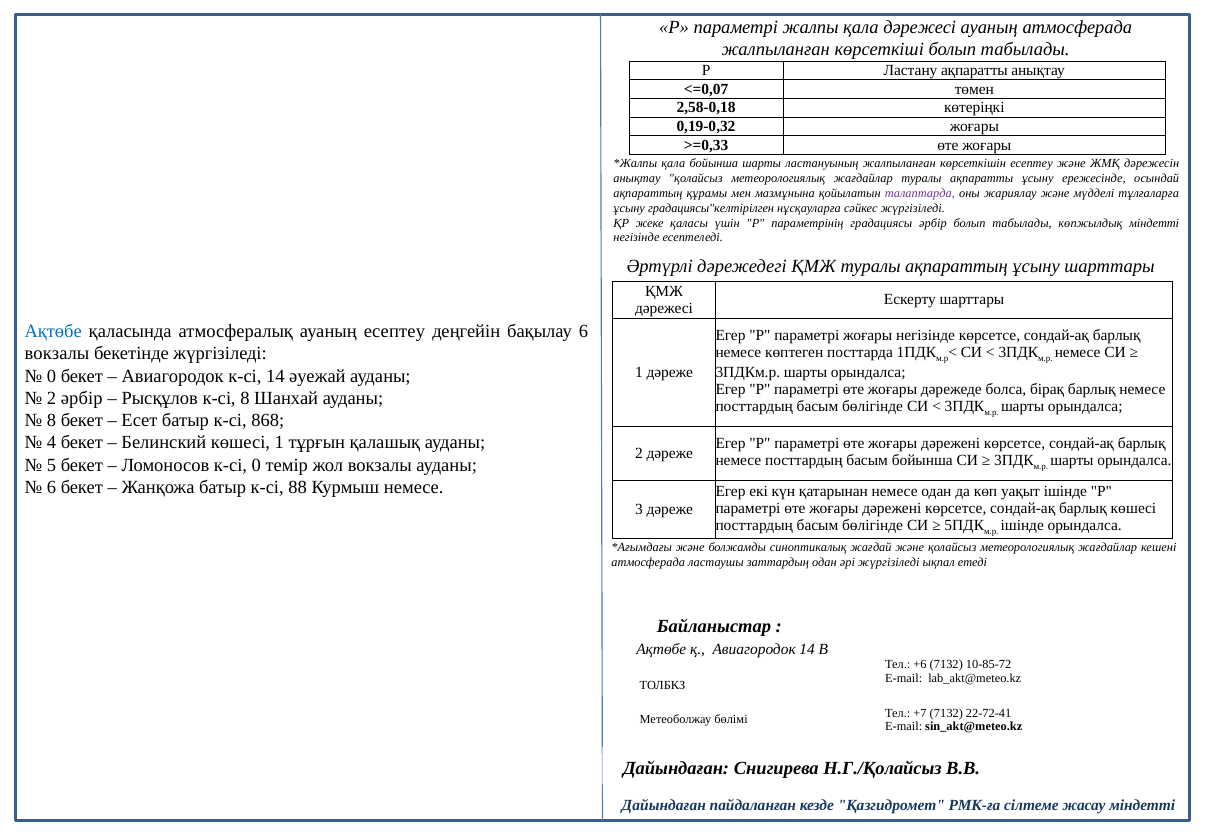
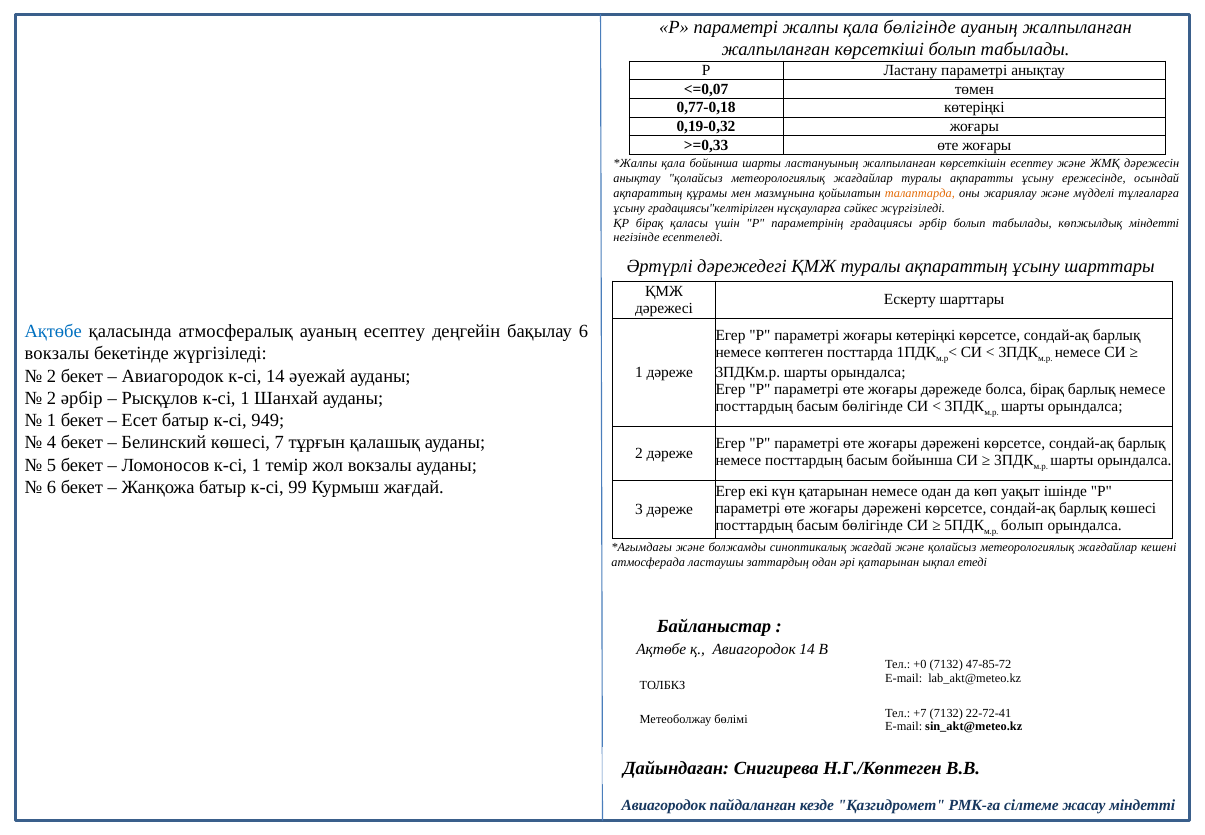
қала дәрежесі: дәрежесі -> бөлігінде
ауаның атмосферада: атмосферада -> жалпыланған
Ластану ақпаратты: ақпаратты -> параметрі
2,58-0,18: 2,58-0,18 -> 0,77-0,18
талаптарда colour: purple -> orange
ҚР жеке: жеке -> бірақ
жоғары негізінде: негізінде -> көтеріңкі
0 at (52, 376): 0 -> 2
Рысқұлов к-сі 8: 8 -> 1
8 at (52, 420): 8 -> 1
868: 868 -> 949
көшесі 1: 1 -> 7
Ломоносов к-сі 0: 0 -> 1
88: 88 -> 99
Курмыш немесе: немесе -> жағдай
ішінде at (1022, 525): ішінде -> болып
әрі жүргізіледі: жүргізіледі -> қатарынан
+6: +6 -> +0
10-85-72: 10-85-72 -> 47-85-72
Н.Г./Қолайсыз: Н.Г./Қолайсыз -> Н.Г./Көптеген
Дайындаған at (664, 805): Дайындаған -> Авиагородок
